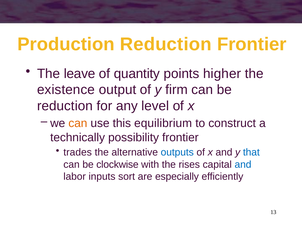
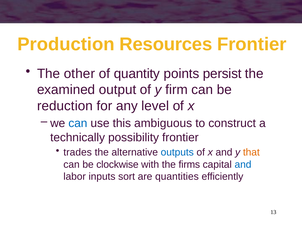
Production Reduction: Reduction -> Resources
leave: leave -> other
higher: higher -> persist
existence: existence -> examined
can at (78, 123) colour: orange -> blue
equilibrium: equilibrium -> ambiguous
that colour: blue -> orange
rises: rises -> firms
especially: especially -> quantities
